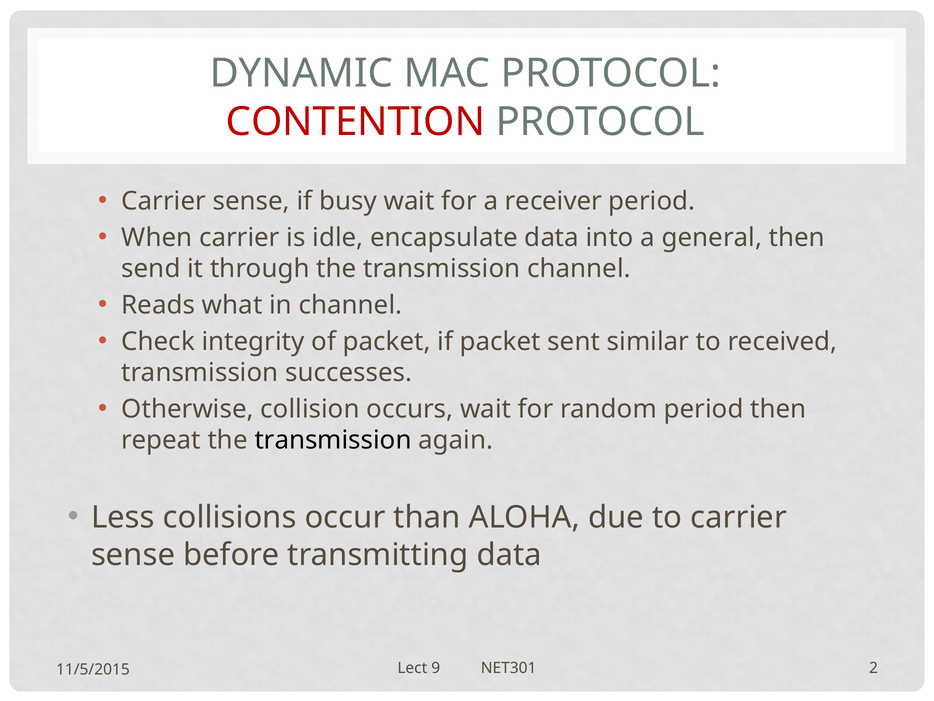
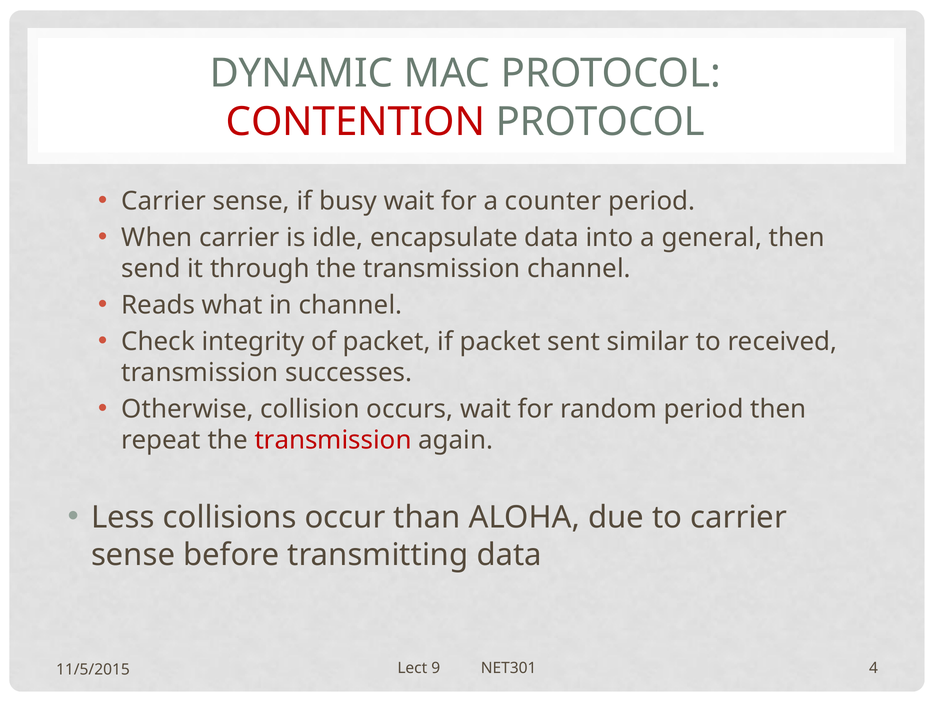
receiver: receiver -> counter
transmission at (333, 440) colour: black -> red
2: 2 -> 4
